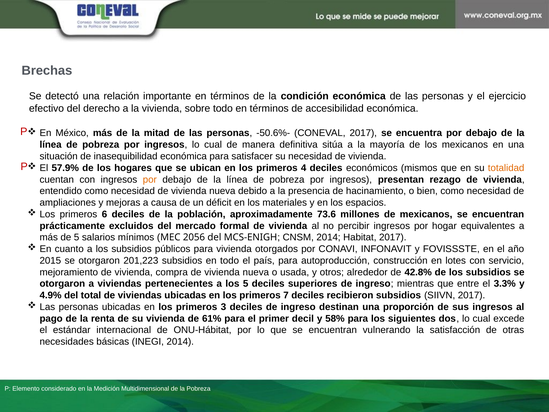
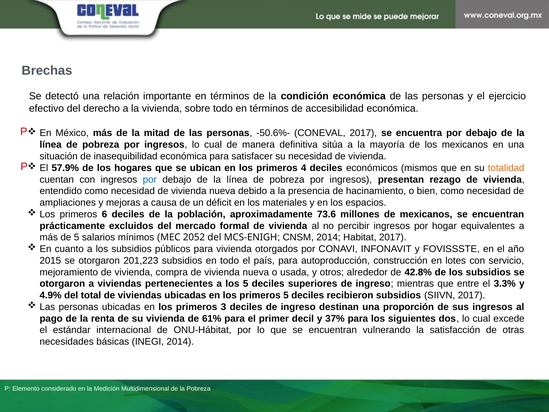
por at (150, 179) colour: orange -> blue
2056: 2056 -> 2052
primeros 7: 7 -> 5
58%: 58% -> 37%
